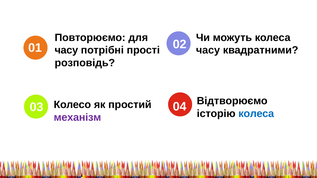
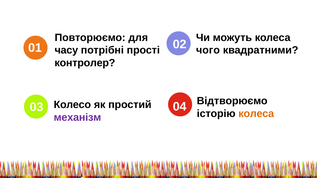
часу at (208, 50): часу -> чого
розповідь: розповідь -> контролер
колеса at (256, 114) colour: blue -> orange
